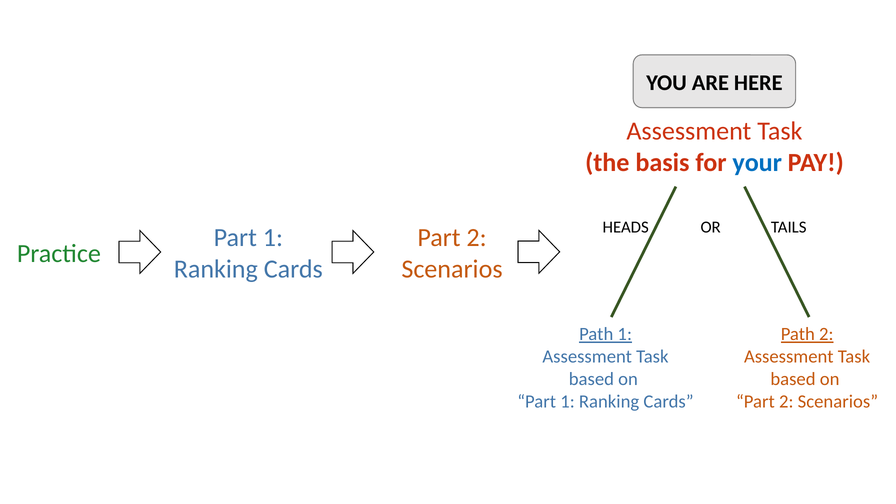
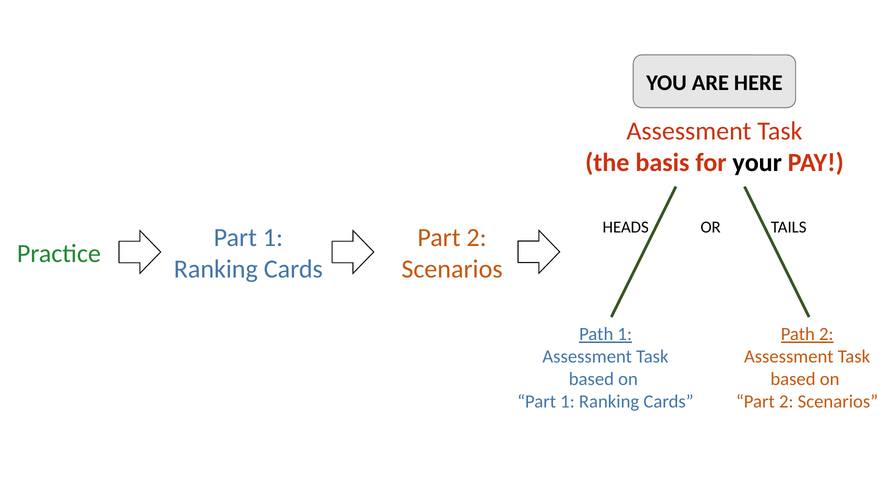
your colour: blue -> black
